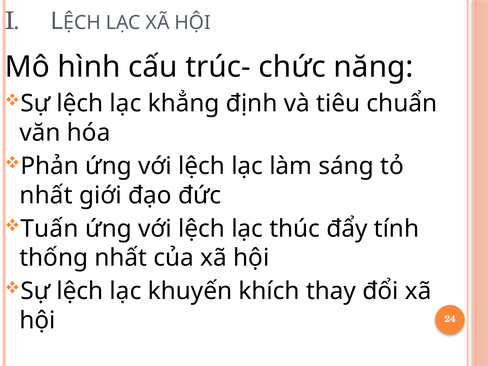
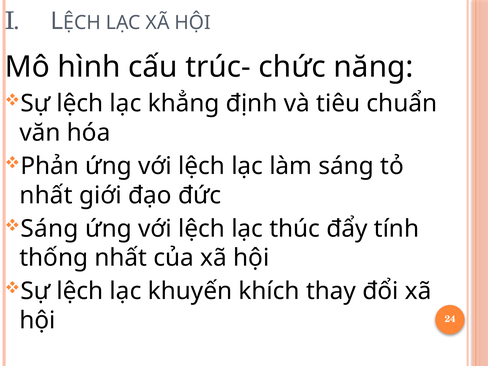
Tuấn at (50, 229): Tuấn -> Sáng
